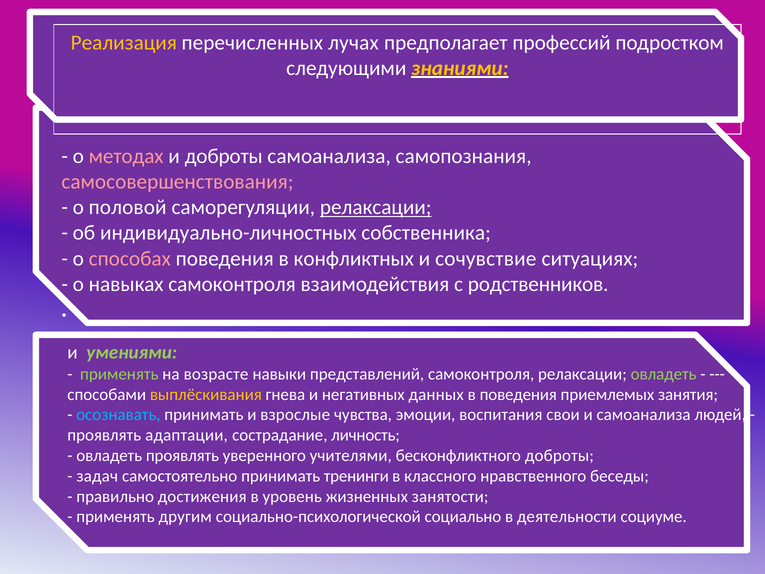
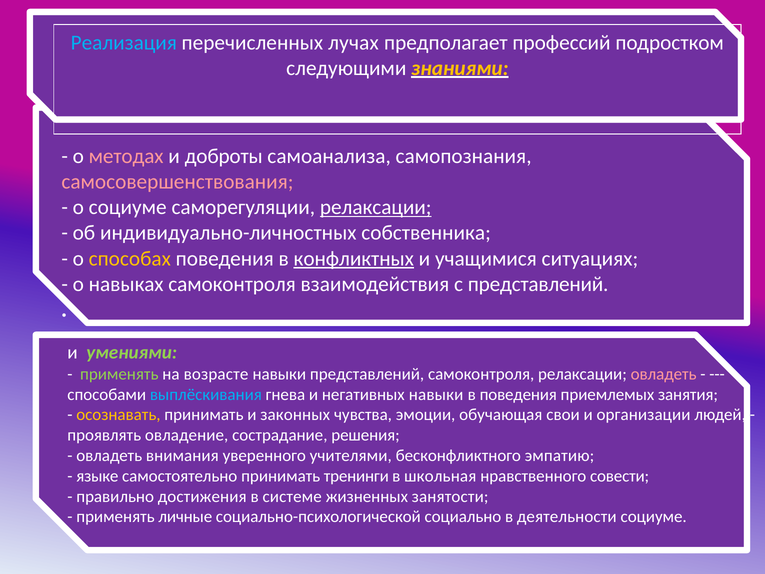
Реализация colour: yellow -> light blue
о половой: половой -> социуме
способах colour: pink -> yellow
конфликтных underline: none -> present
сочувствие: сочувствие -> учащимися
с родственников: родственников -> представлений
овладеть at (664, 374) colour: light green -> pink
выплёскивания colour: yellow -> light blue
негативных данных: данных -> навыки
осознавать colour: light blue -> yellow
взрослые: взрослые -> законных
воспитания: воспитания -> обучающая
и самоанализа: самоанализа -> организации
адаптации: адаптации -> овладение
личность: личность -> решения
овладеть проявлять: проявлять -> внимания
бесконфликтного доброты: доброты -> эмпатию
задач: задач -> языке
классного: классного -> школьная
беседы: беседы -> совести
уровень: уровень -> системе
другим: другим -> личные
